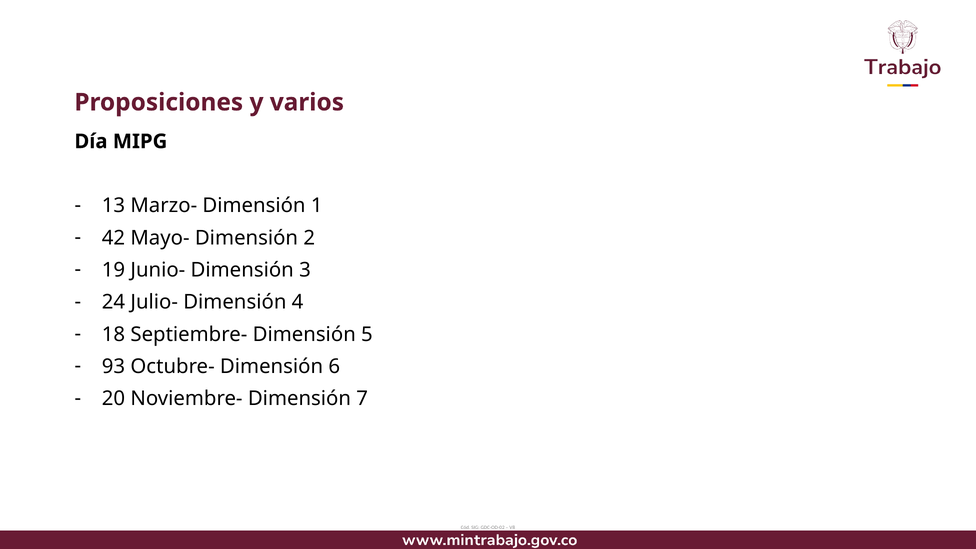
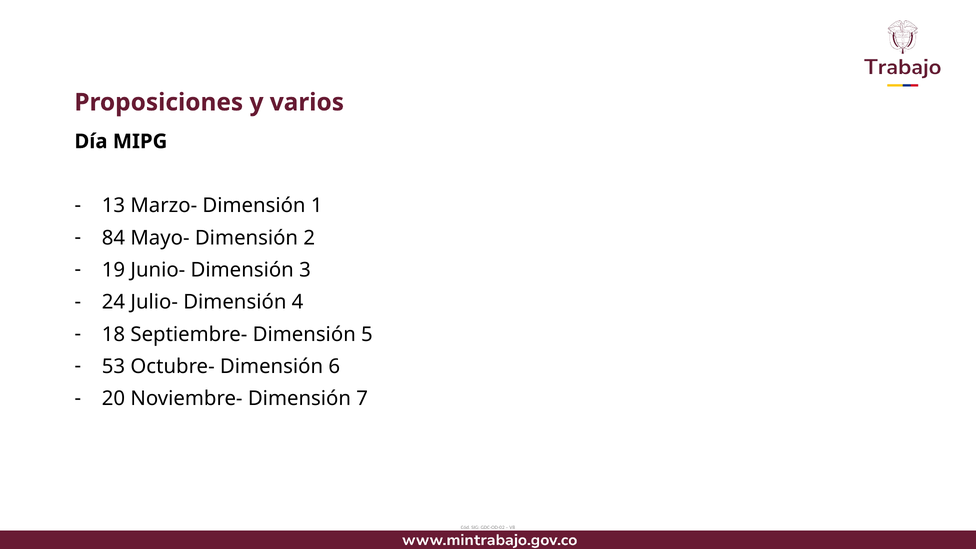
42: 42 -> 84
93: 93 -> 53
